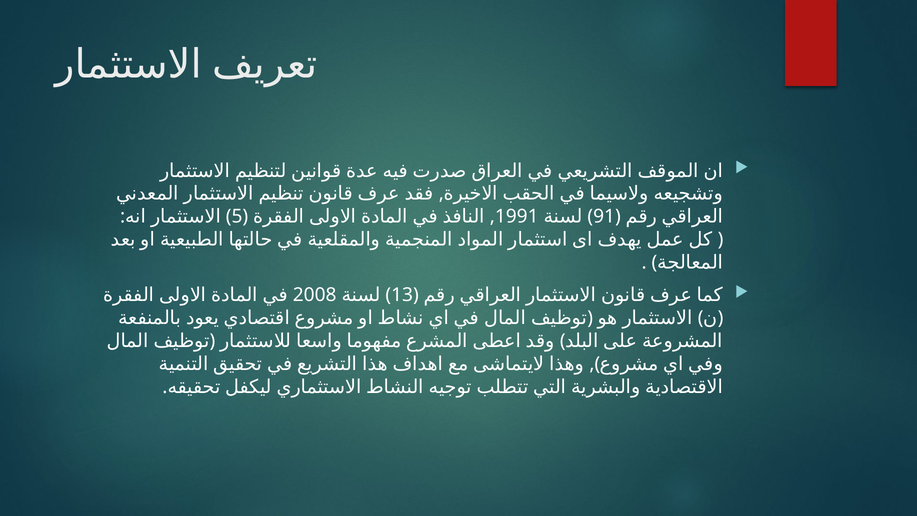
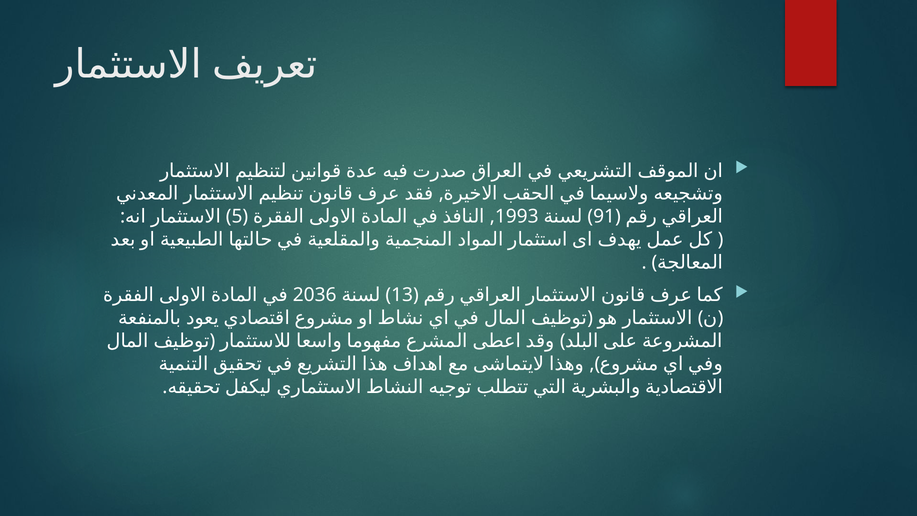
1991: 1991 -> 1993
2008: 2008 -> 2036
